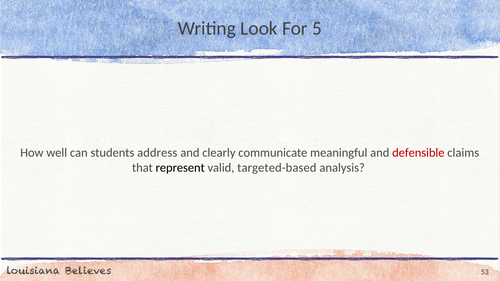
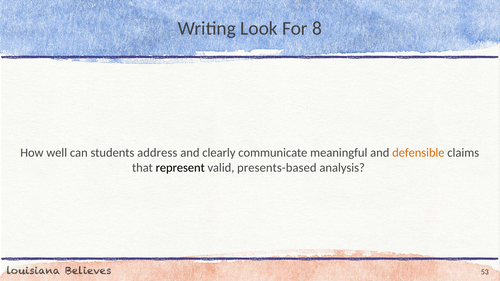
5: 5 -> 8
defensible colour: red -> orange
targeted-based: targeted-based -> presents-based
